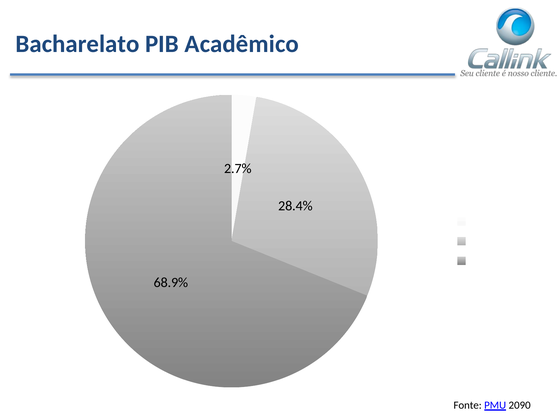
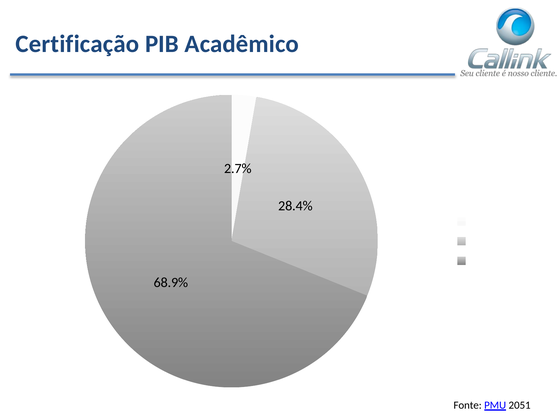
Bacharelato: Bacharelato -> Certificação
2090: 2090 -> 2051
